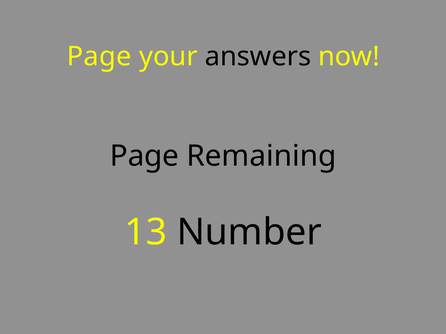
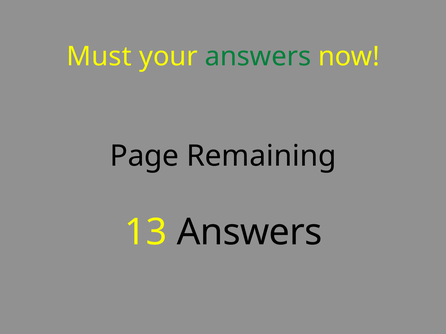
Page at (99, 57): Page -> Must
answers at (258, 57) colour: black -> green
13 Number: Number -> Answers
